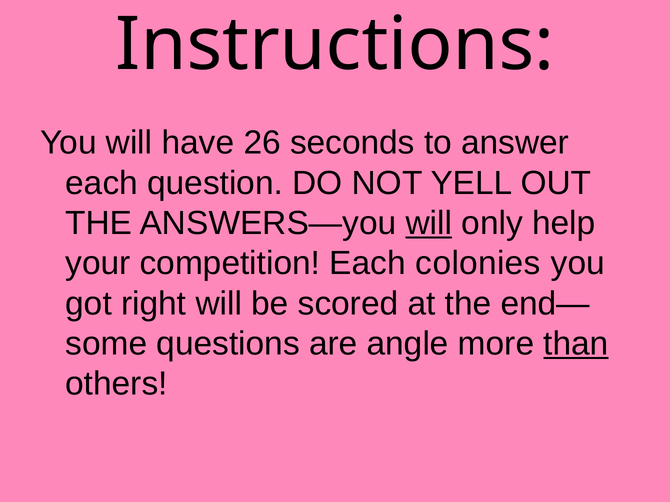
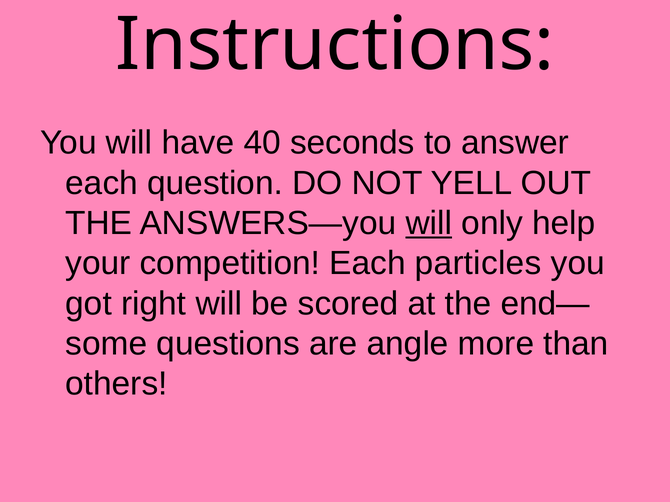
26: 26 -> 40
colonies: colonies -> particles
than underline: present -> none
